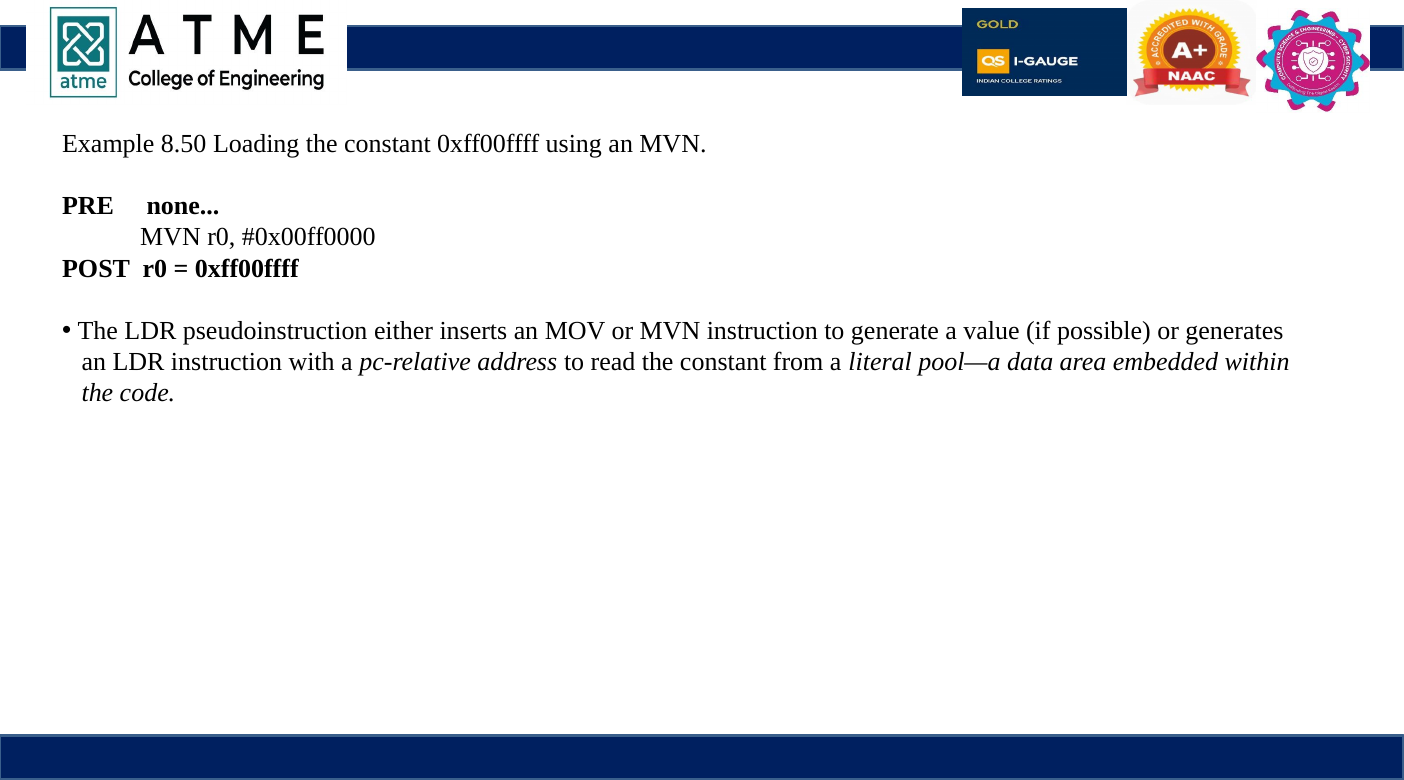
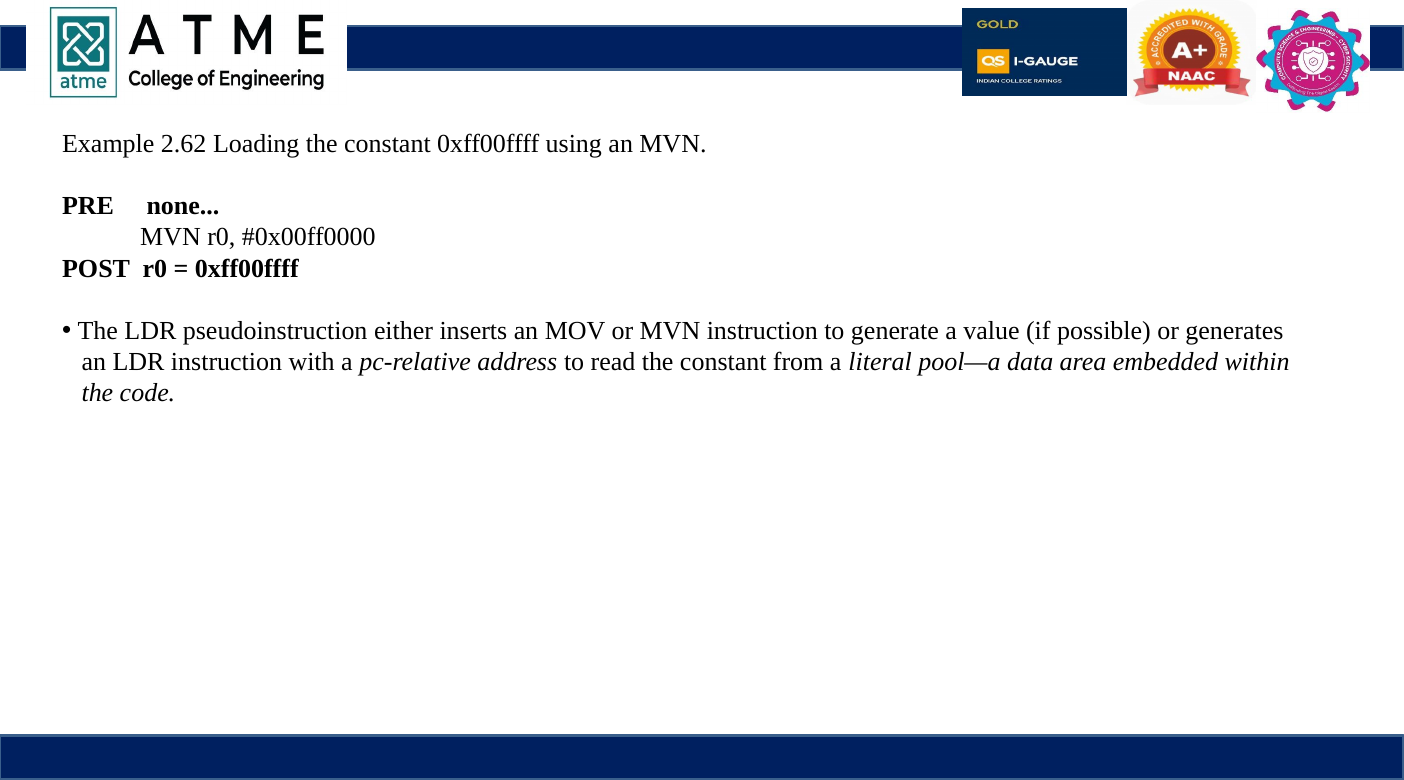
8.50: 8.50 -> 2.62
